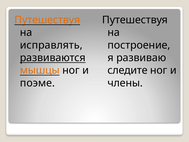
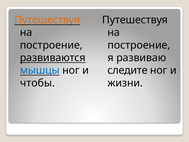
исправлять at (51, 45): исправлять -> построение
мышцы colour: orange -> blue
поэме: поэме -> чтобы
члены: члены -> жизни
